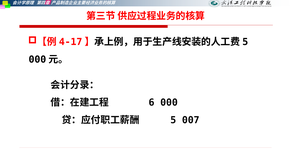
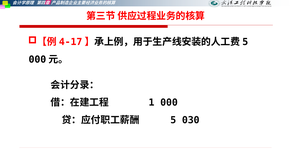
6: 6 -> 1
007: 007 -> 030
